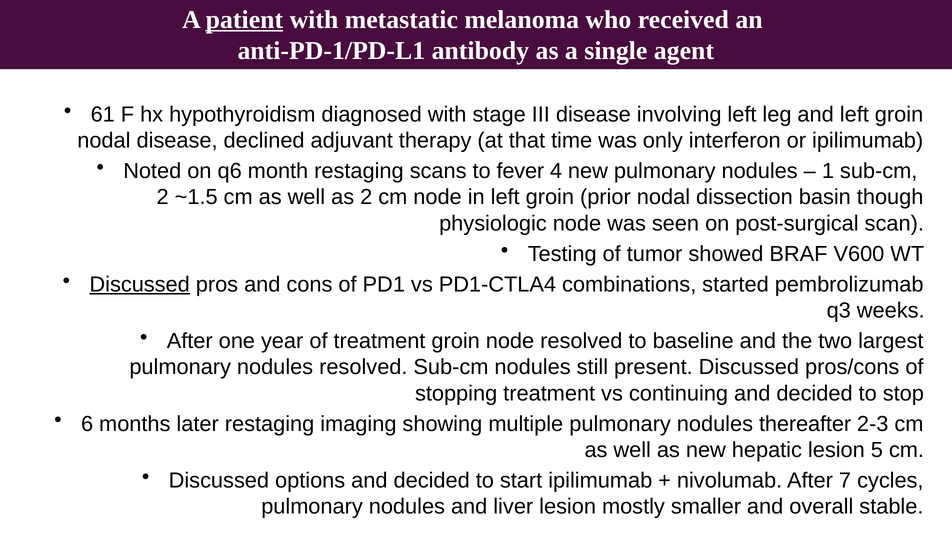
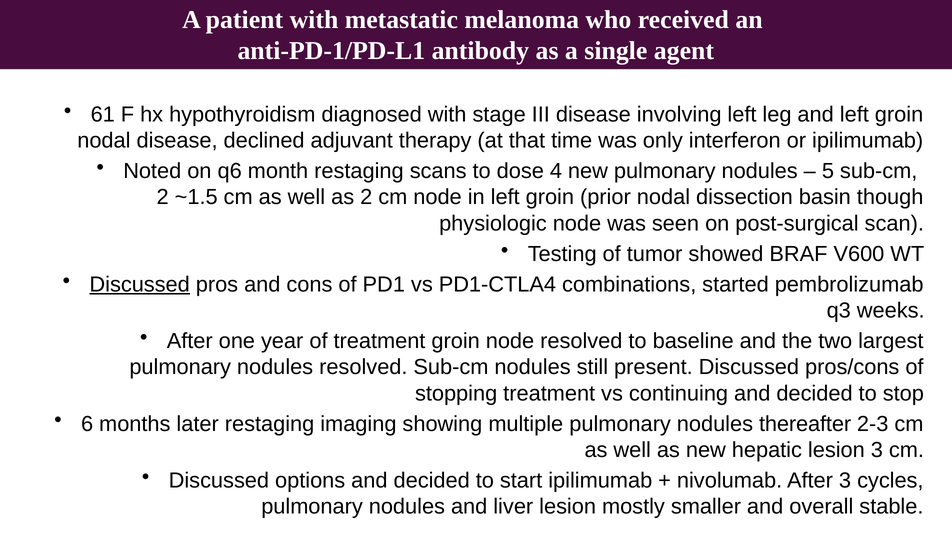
patient underline: present -> none
fever: fever -> dose
1: 1 -> 5
lesion 5: 5 -> 3
After 7: 7 -> 3
